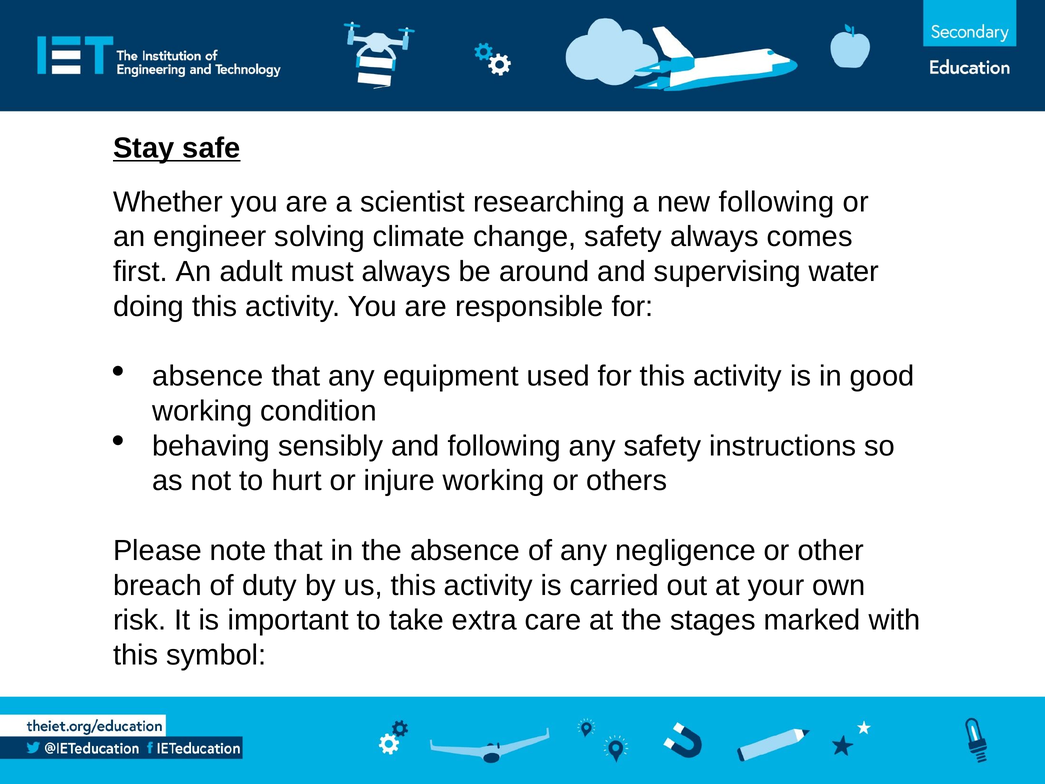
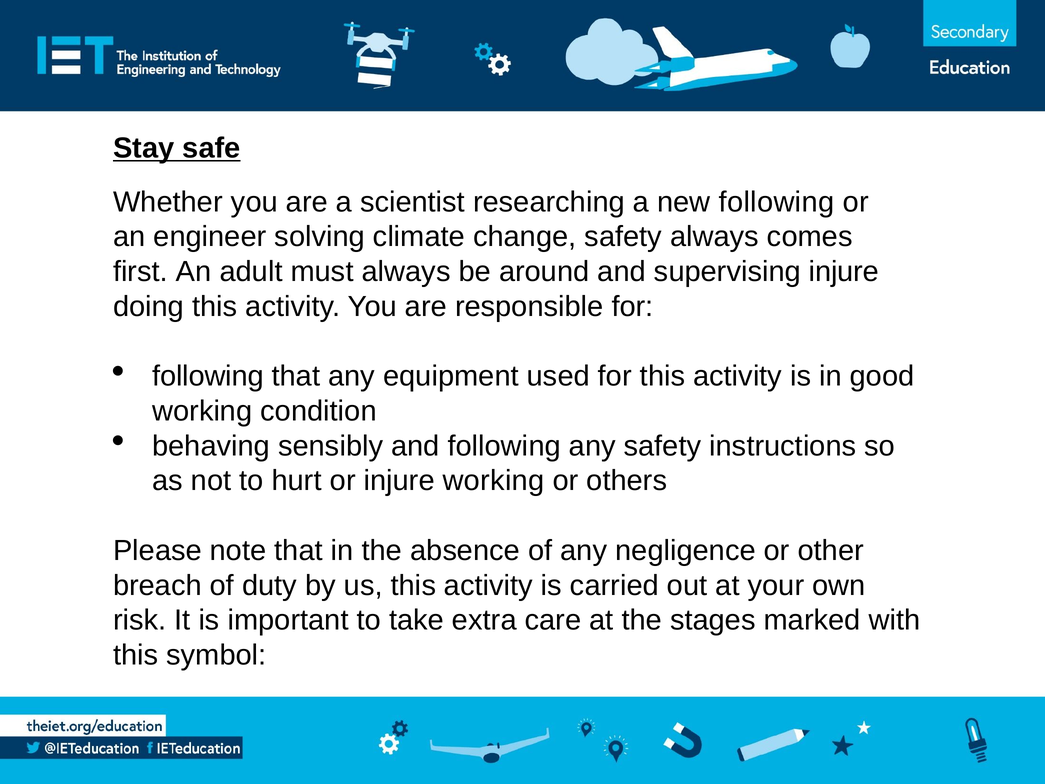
supervising water: water -> injure
absence at (208, 376): absence -> following
